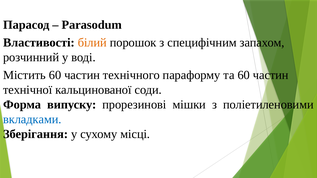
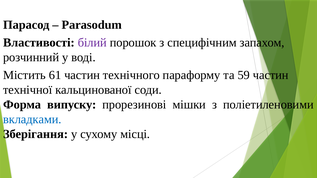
білий colour: orange -> purple
Містить 60: 60 -> 61
та 60: 60 -> 59
